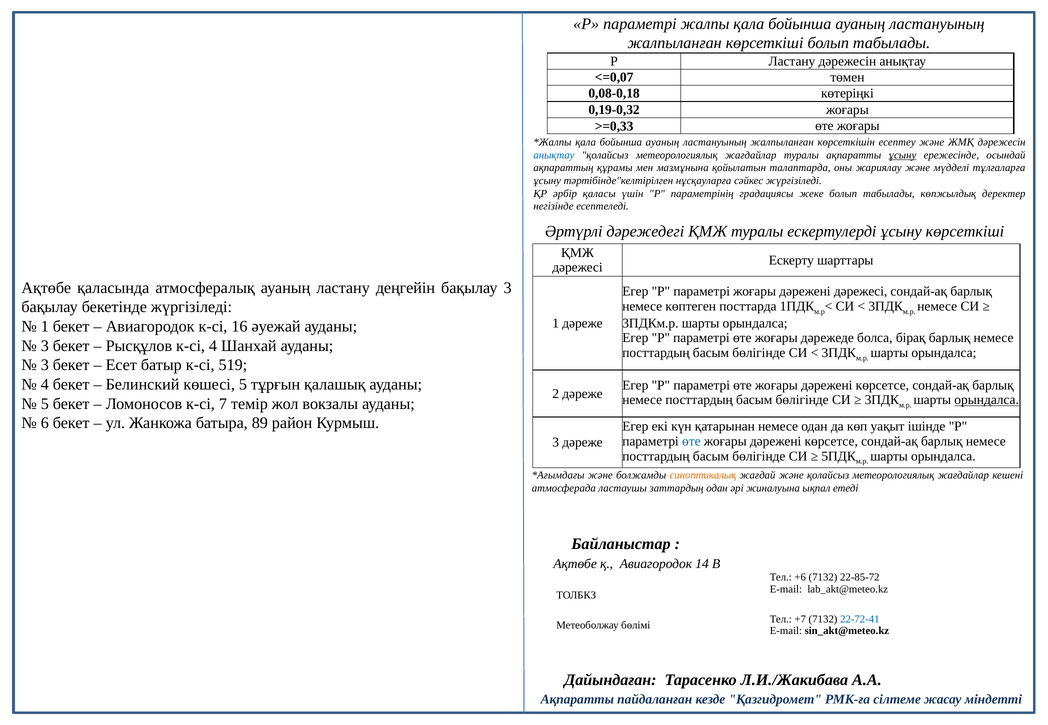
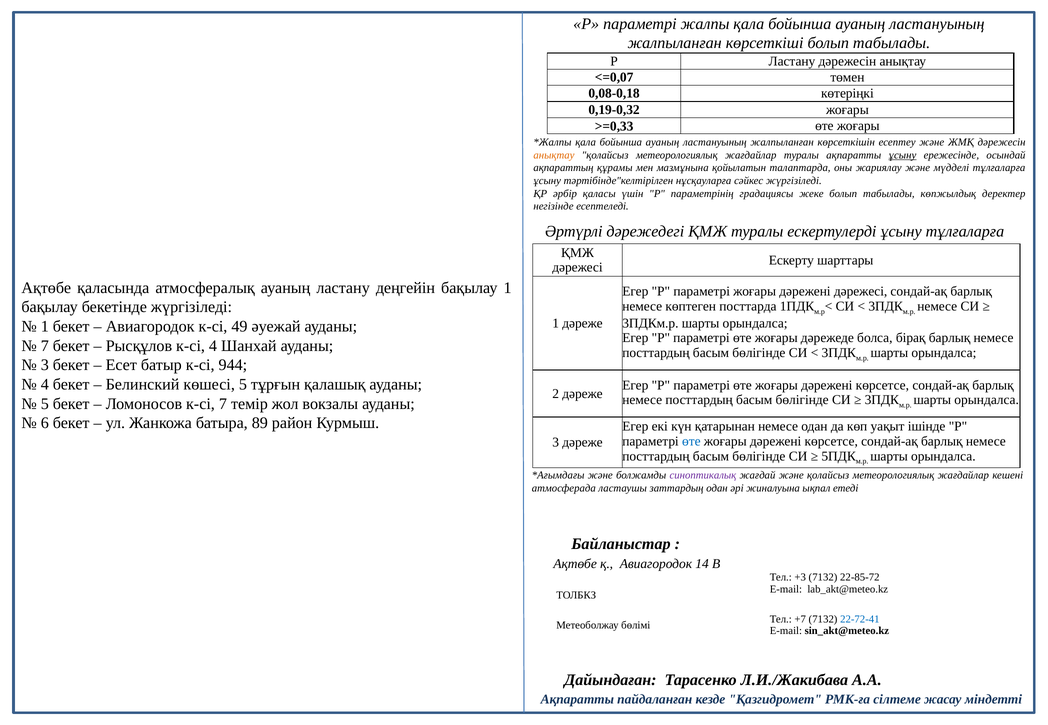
анықтау at (554, 155) colour: blue -> orange
ұсыну көрсеткіші: көрсеткіші -> тұлғаларға
бақылау 3: 3 -> 1
16: 16 -> 49
3 at (45, 346): 3 -> 7
519: 519 -> 944
орындалса at (987, 400) underline: present -> none
синоптикалық colour: orange -> purple
+6: +6 -> +3
